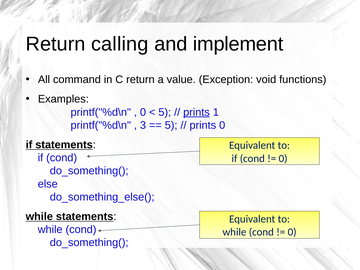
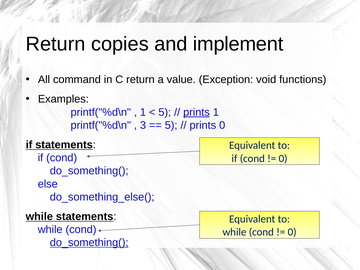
calling: calling -> copies
0 at (143, 112): 0 -> 1
do_something( at (89, 243) underline: none -> present
